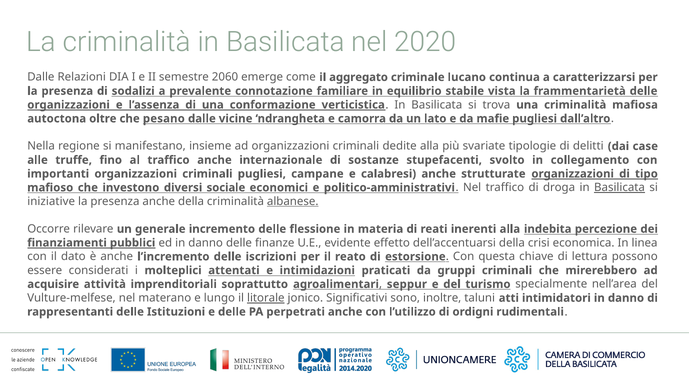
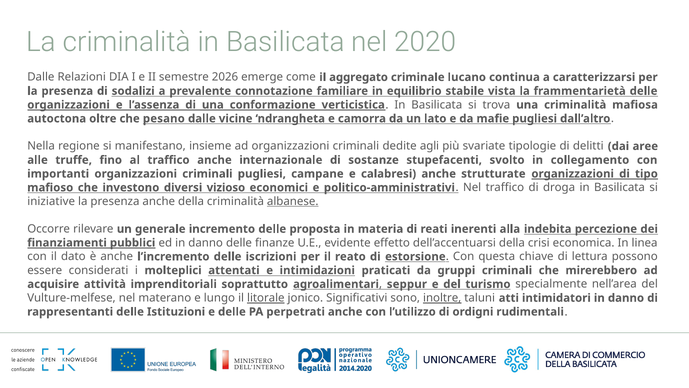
2060: 2060 -> 2026
dedite alla: alla -> agli
case: case -> aree
sociale: sociale -> vizioso
Basilicata at (620, 187) underline: present -> none
flessione: flessione -> proposta
inoltre underline: none -> present
